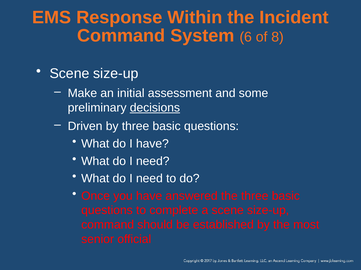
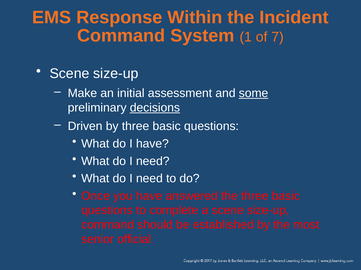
6: 6 -> 1
8: 8 -> 7
some underline: none -> present
